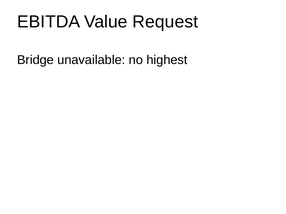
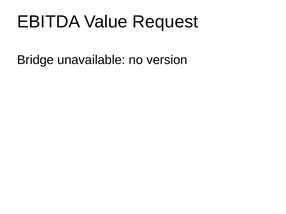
highest: highest -> version
